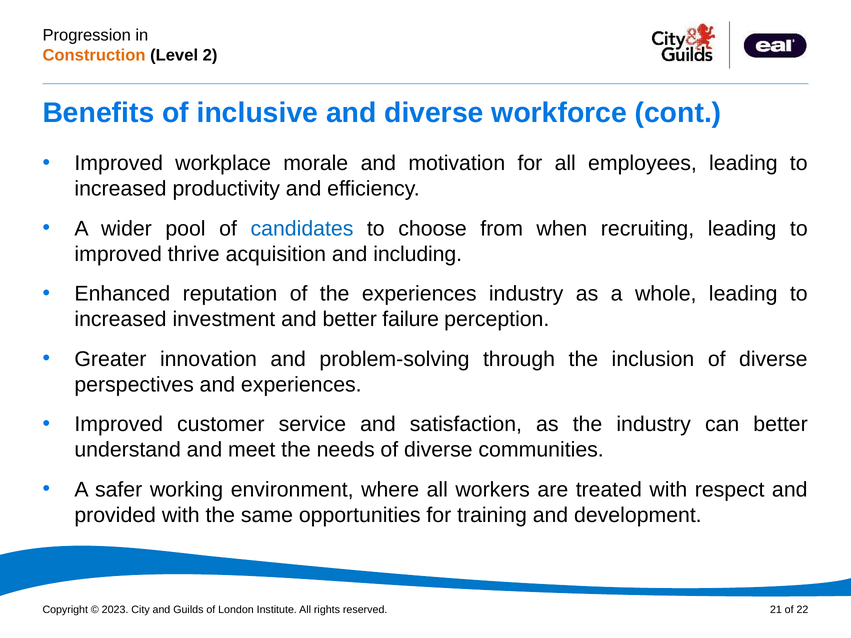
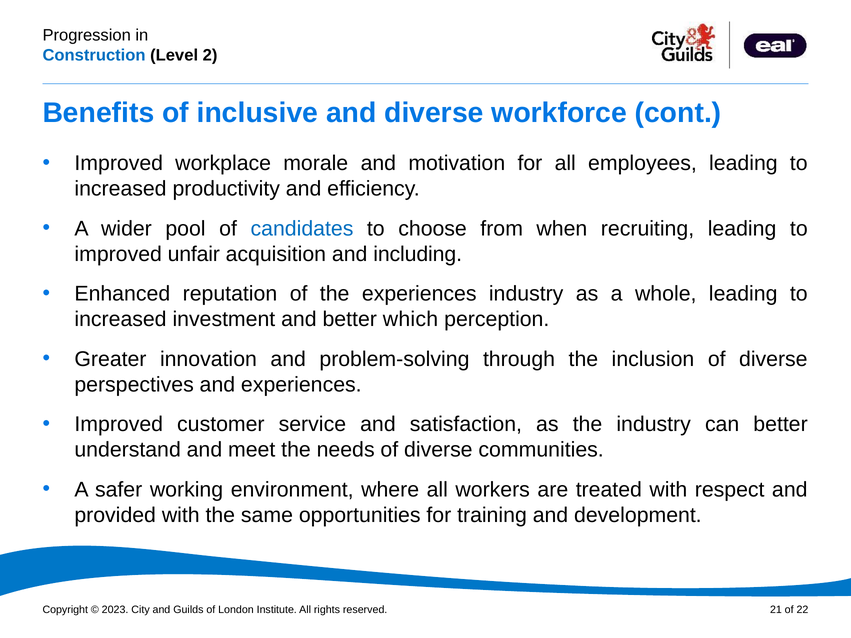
Construction colour: orange -> blue
thrive: thrive -> unfair
failure: failure -> which
